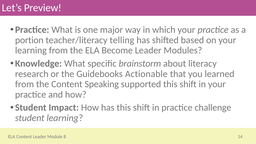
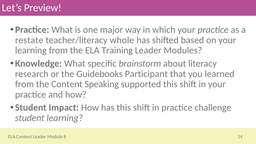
portion: portion -> restate
telling: telling -> whole
Become: Become -> Training
Actionable: Actionable -> Participant
